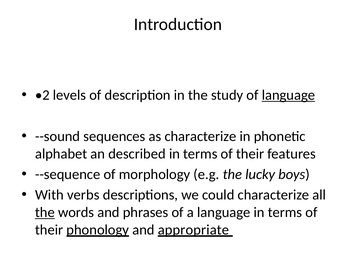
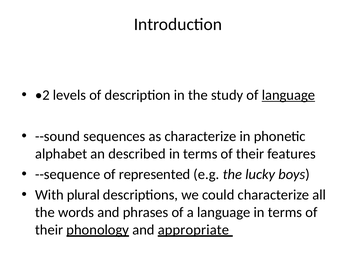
morphology: morphology -> represented
verbs: verbs -> plural
the at (45, 212) underline: present -> none
